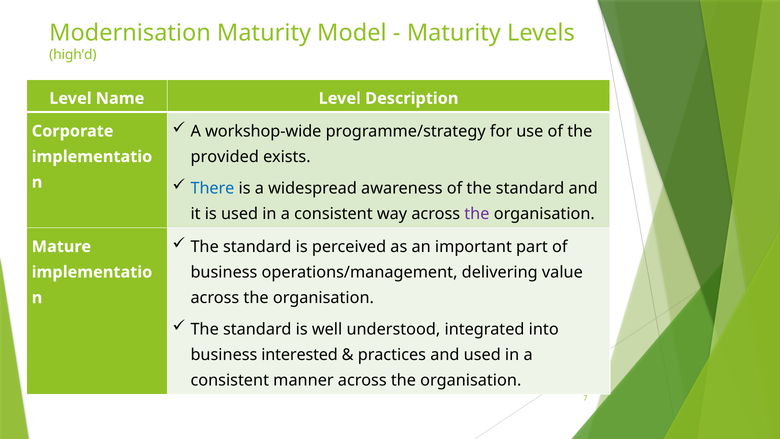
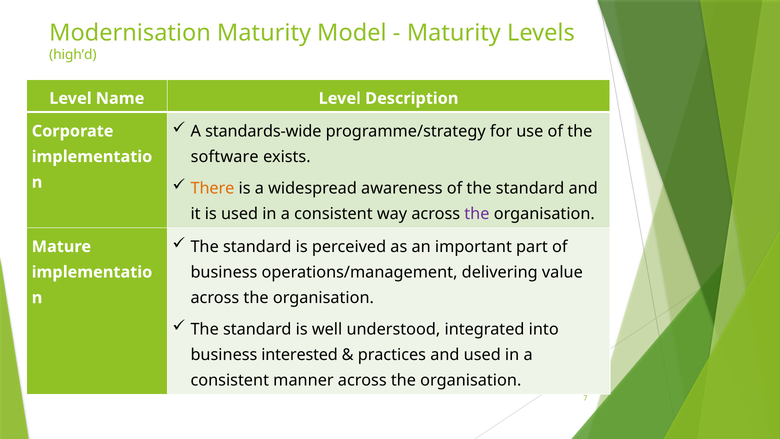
workshop-wide: workshop-wide -> standards-wide
provided: provided -> software
There colour: blue -> orange
